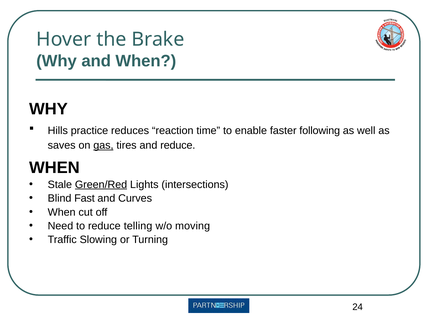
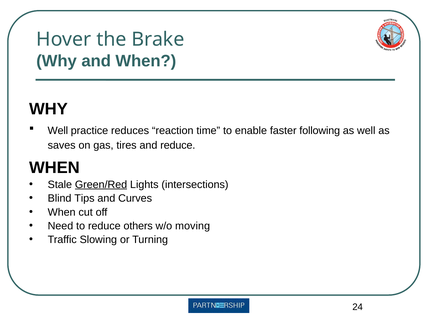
Hills at (58, 131): Hills -> Well
gas underline: present -> none
Fast: Fast -> Tips
telling: telling -> others
